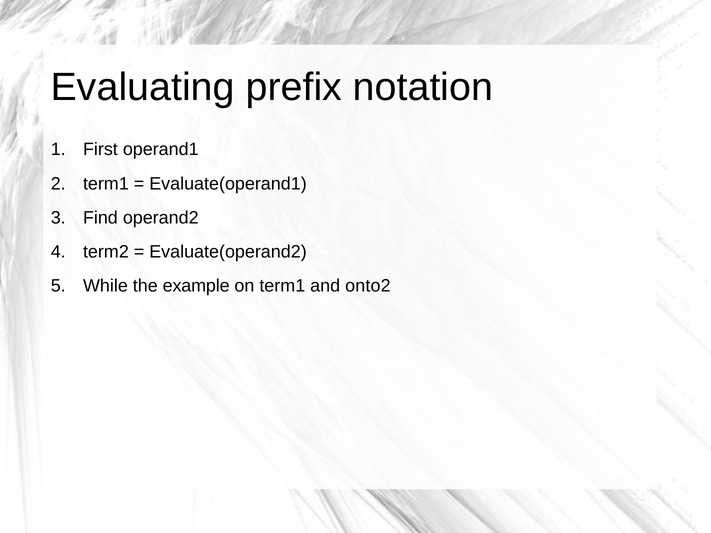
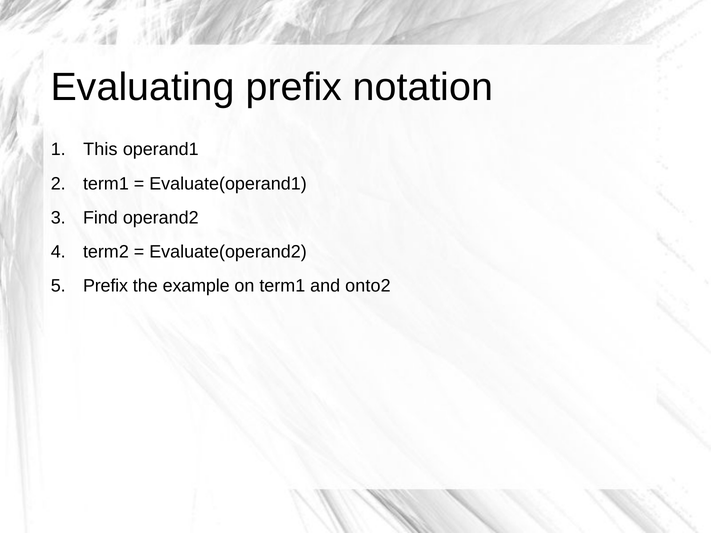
First: First -> This
While at (105, 286): While -> Prefix
